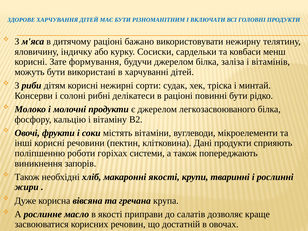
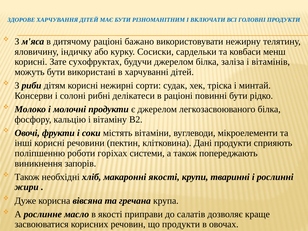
формування: формування -> сухофруктах
що достатній: достатній -> продукти
